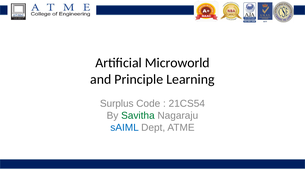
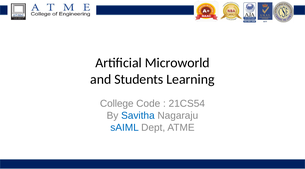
Principle: Principle -> Students
Surplus: Surplus -> College
Savitha colour: green -> blue
